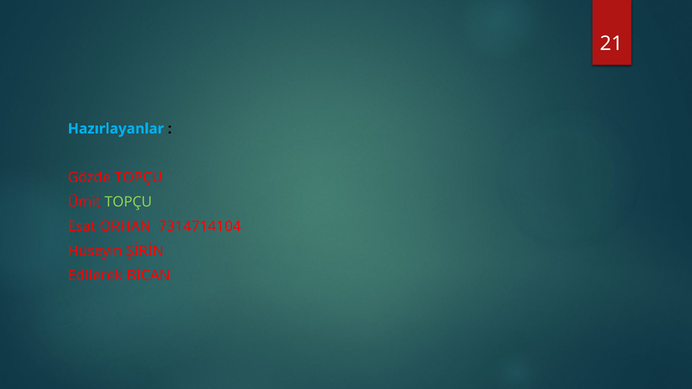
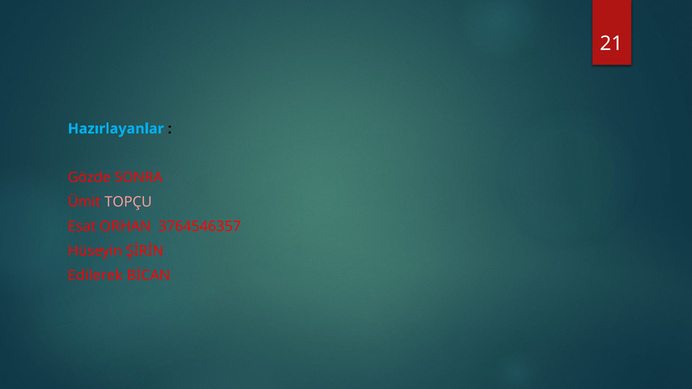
Gözde TOPÇU: TOPÇU -> SONRA
TOPÇU at (128, 202) colour: light green -> pink
7314714104: 7314714104 -> 3764546357
